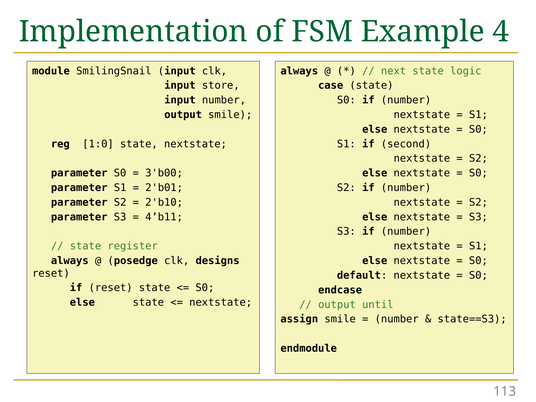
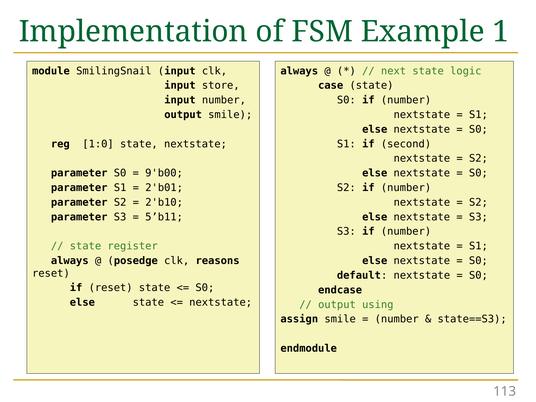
4: 4 -> 1
3'b00: 3'b00 -> 9'b00
4’b11: 4’b11 -> 5’b11
designs: designs -> reasons
until: until -> using
